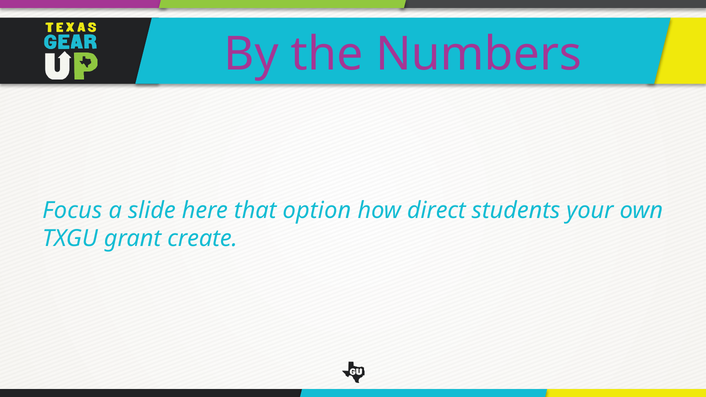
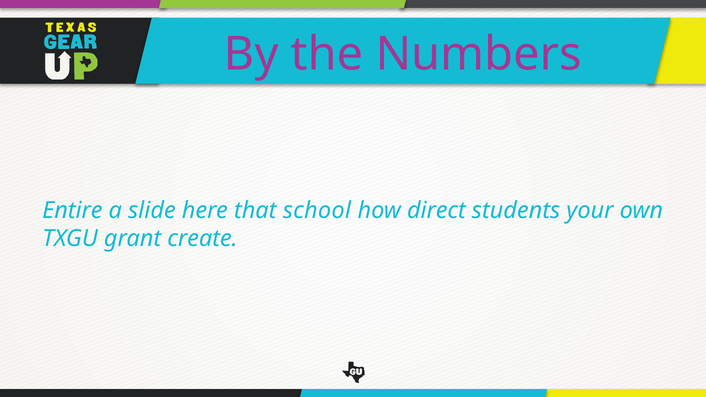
Focus: Focus -> Entire
option: option -> school
